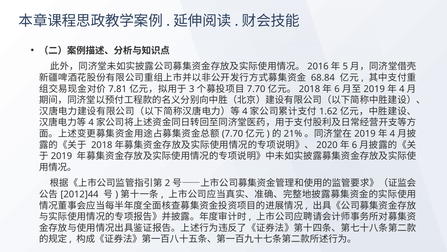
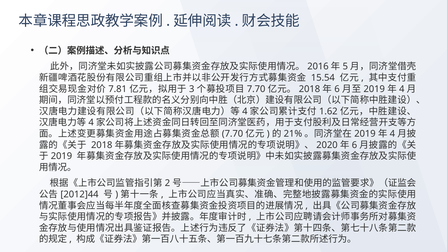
68.84: 68.84 -> 15.54
